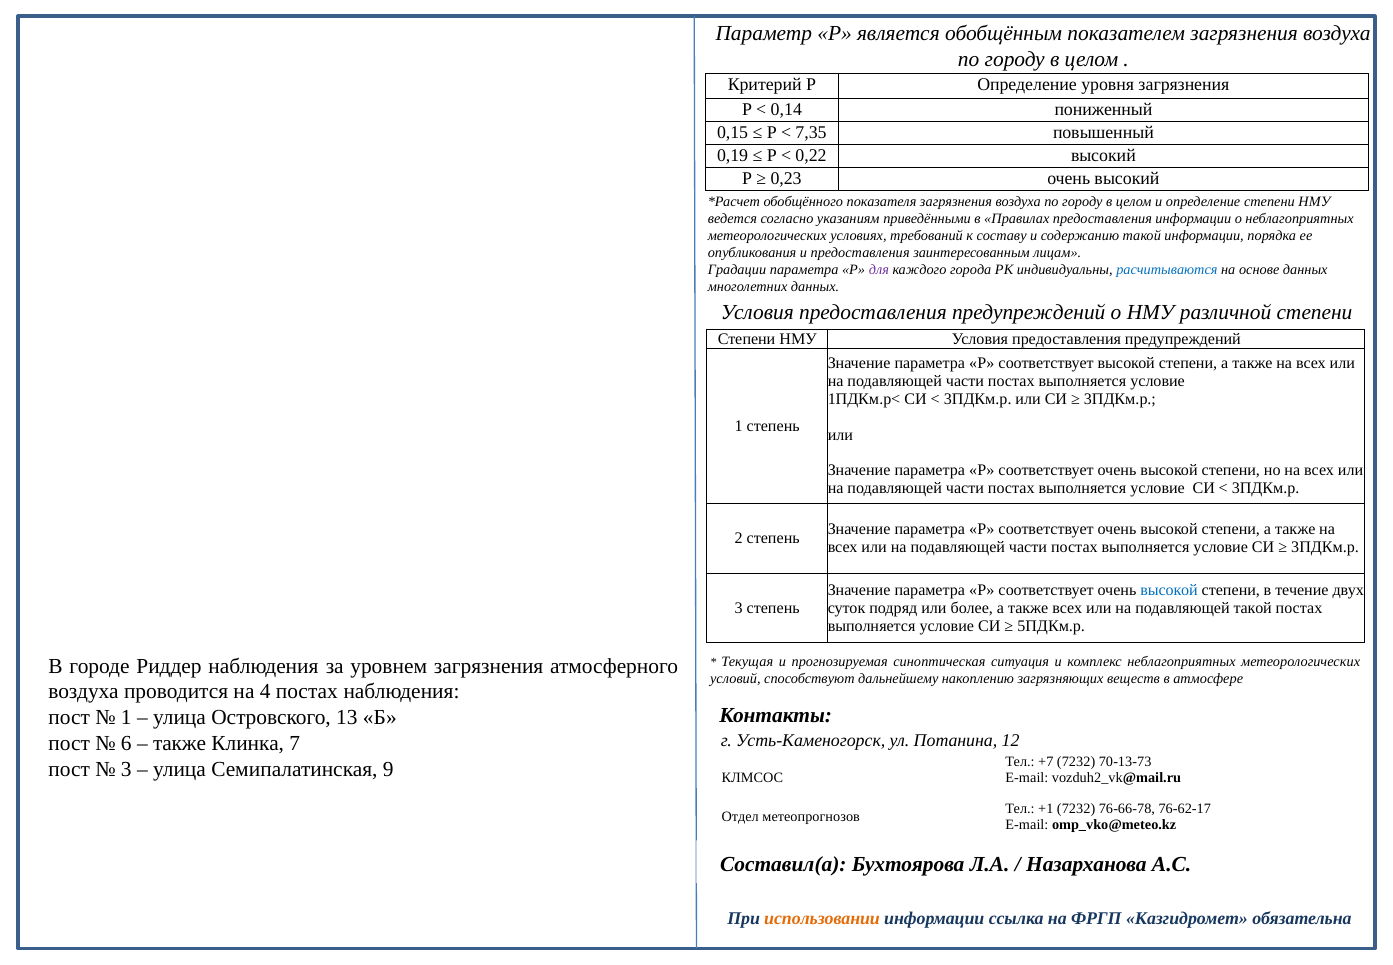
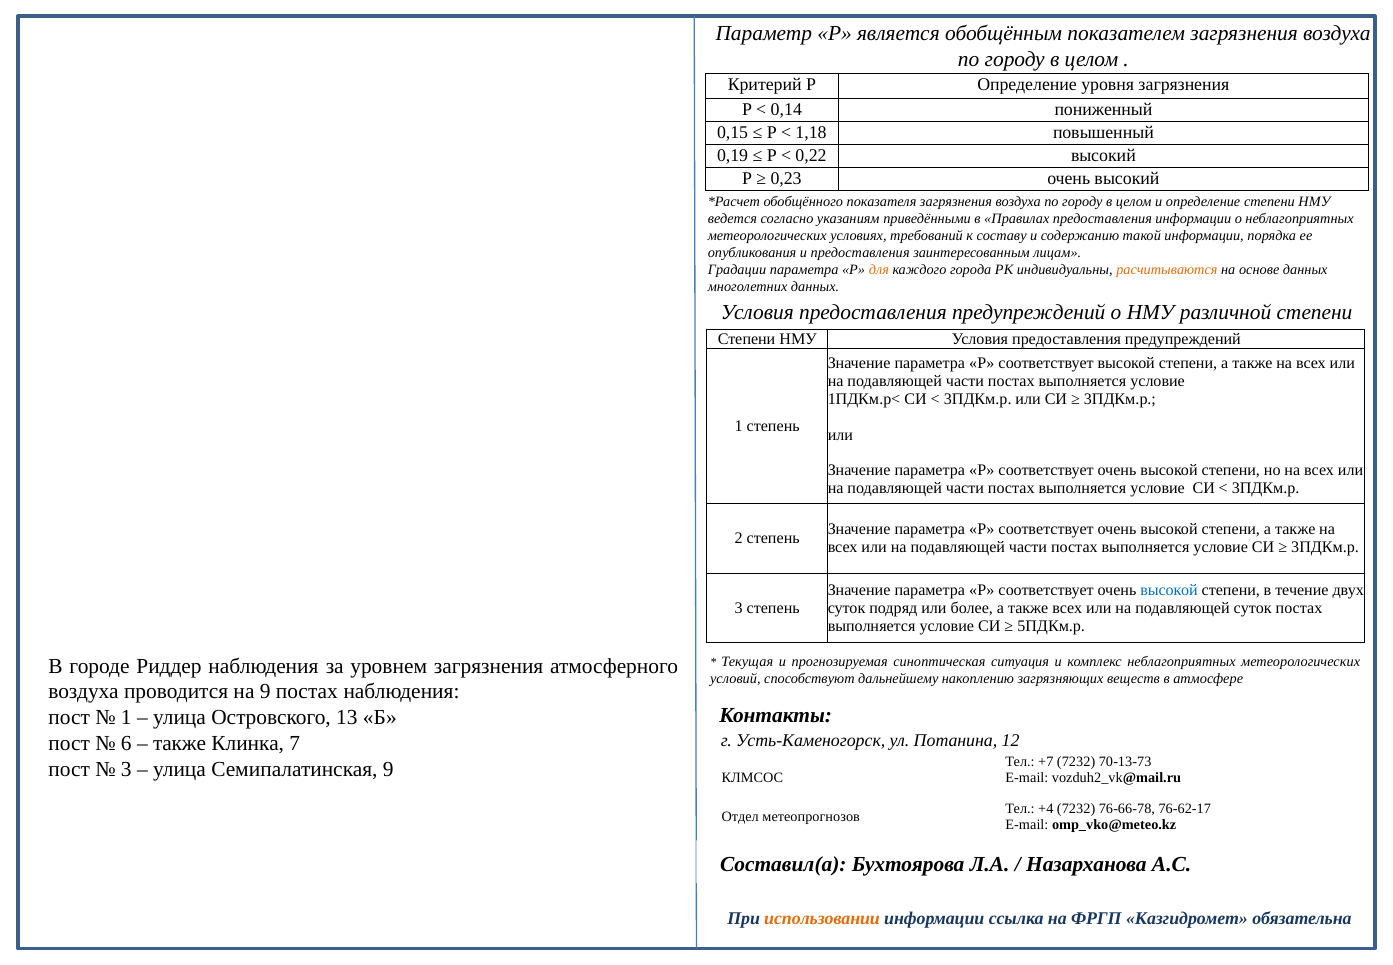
7,35: 7,35 -> 1,18
для colour: purple -> orange
расчитываются colour: blue -> orange
подавляющей такой: такой -> суток
на 4: 4 -> 9
+1: +1 -> +4
